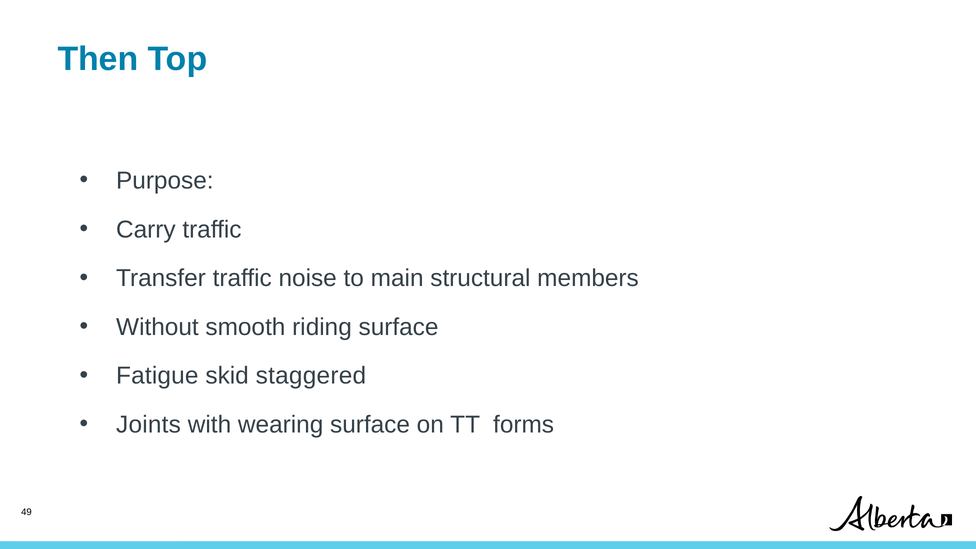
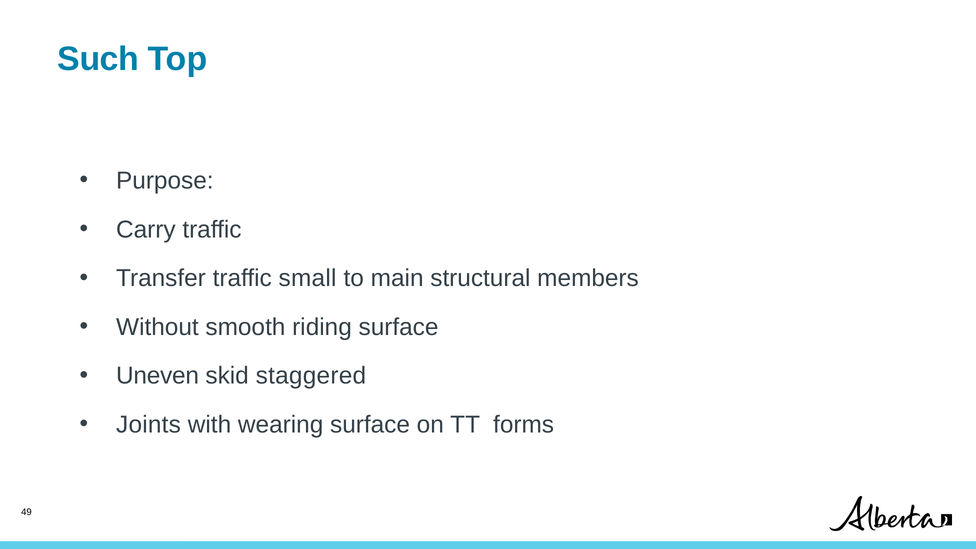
Then: Then -> Such
noise: noise -> small
Fatigue: Fatigue -> Uneven
